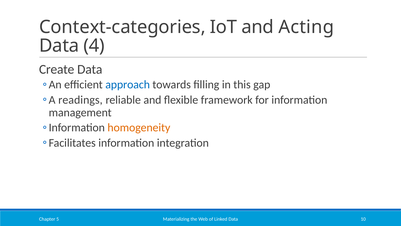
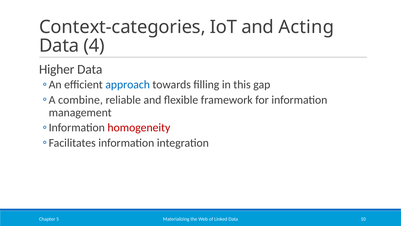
Create: Create -> Higher
readings: readings -> combine
homogeneity colour: orange -> red
